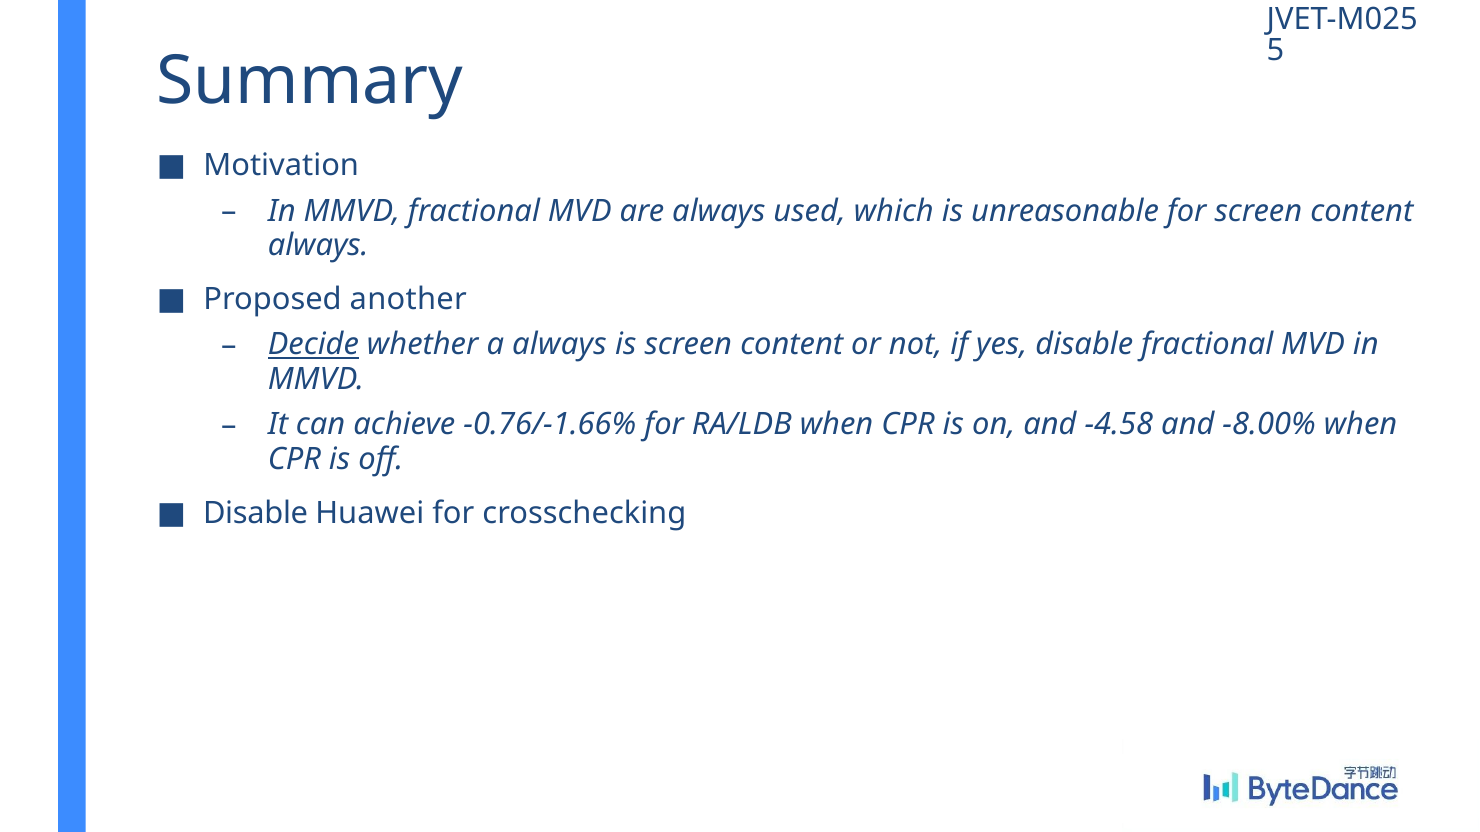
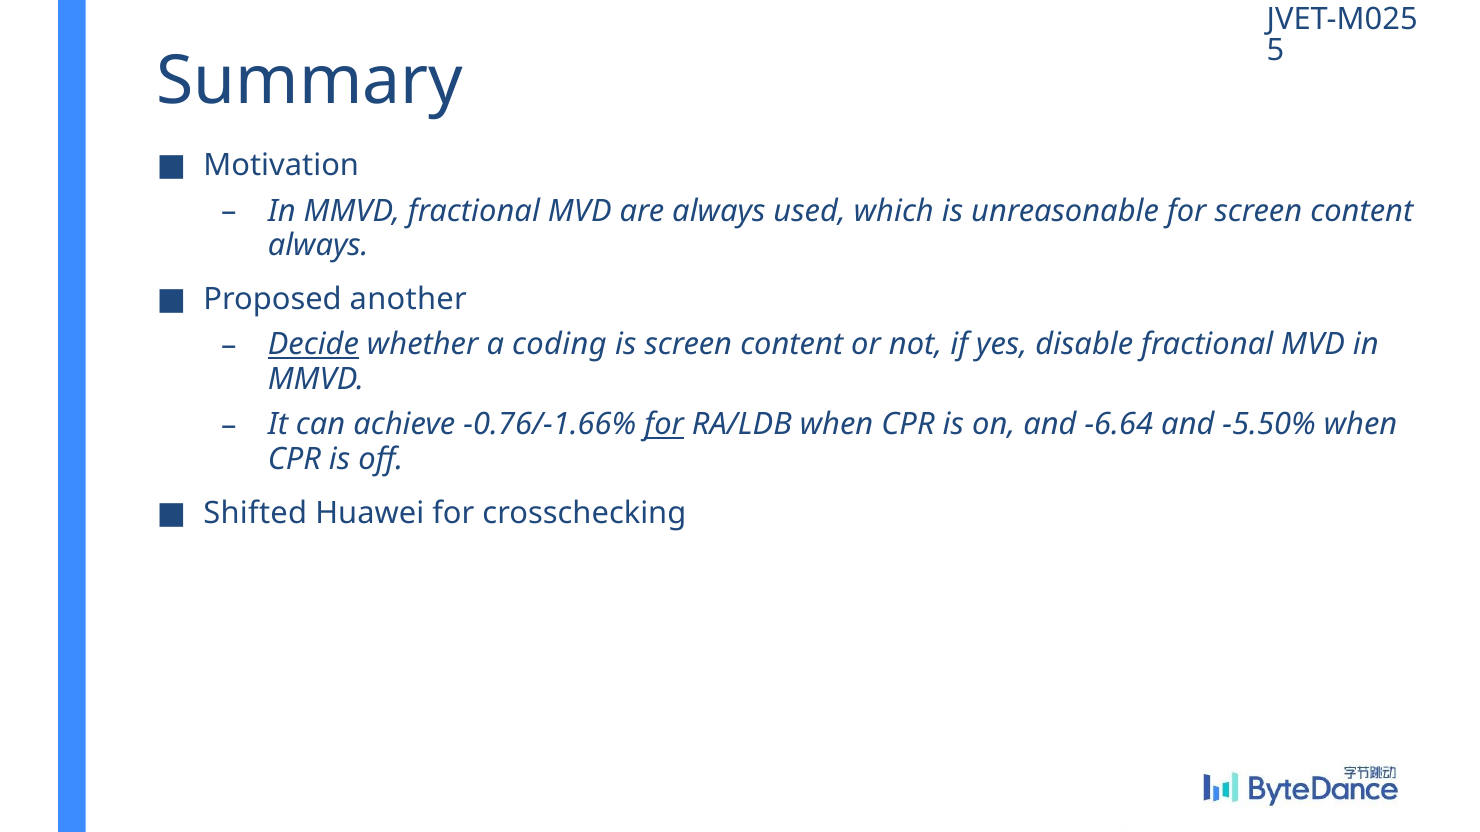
a always: always -> coding
for at (664, 425) underline: none -> present
-4.58: -4.58 -> -6.64
-8.00%: -8.00% -> -5.50%
Disable at (256, 513): Disable -> Shifted
